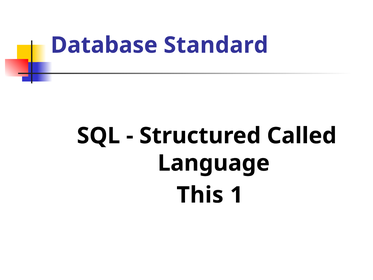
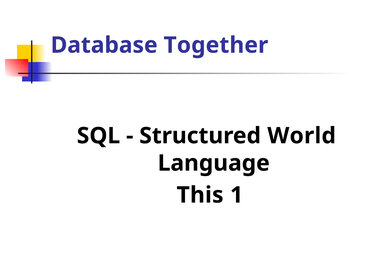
Standard: Standard -> Together
Called: Called -> World
